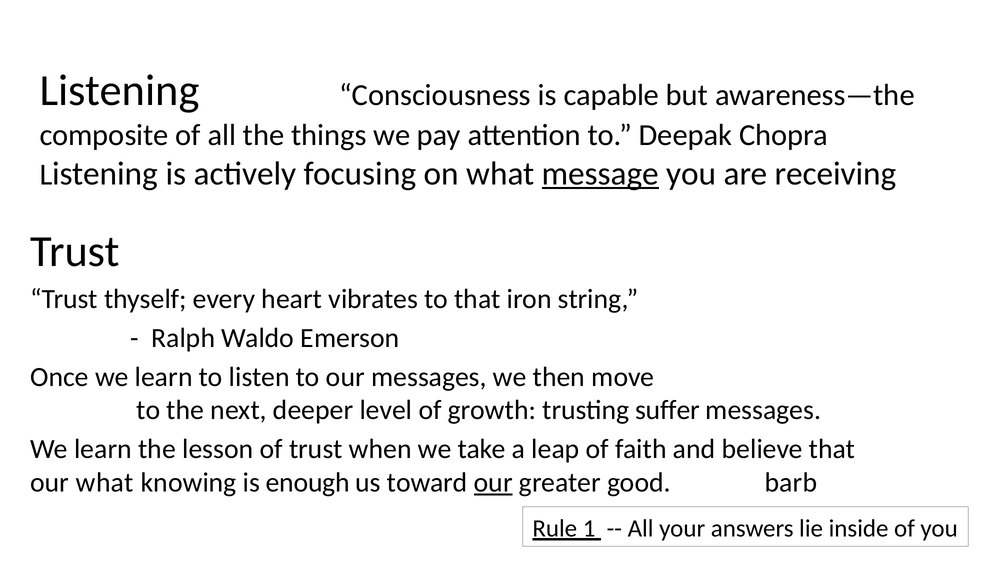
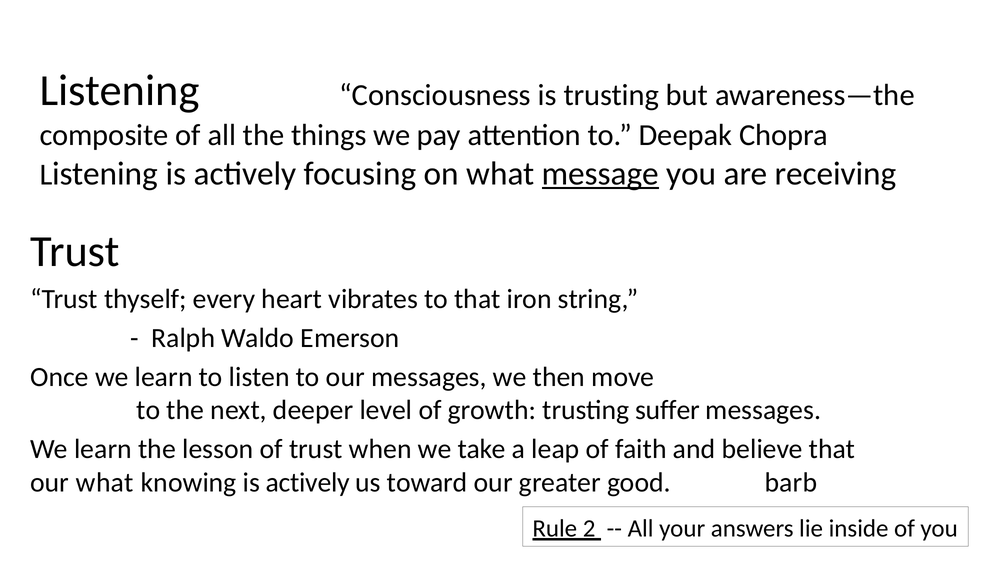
is capable: capable -> trusting
knowing is enough: enough -> actively
our at (493, 483) underline: present -> none
1: 1 -> 2
